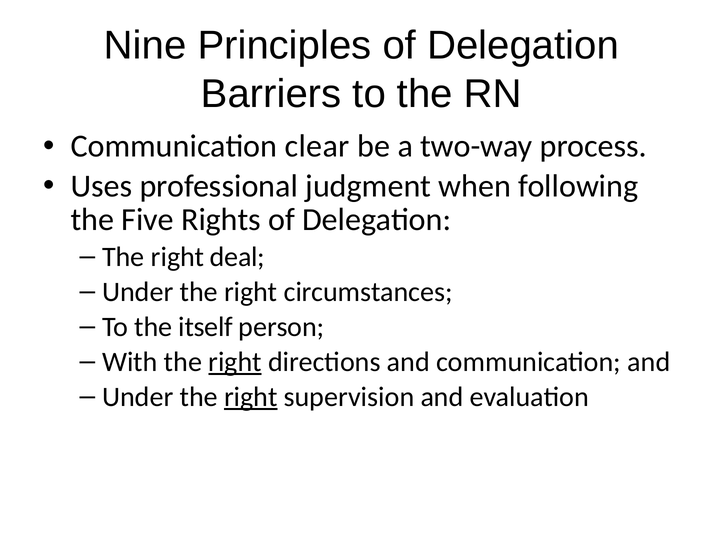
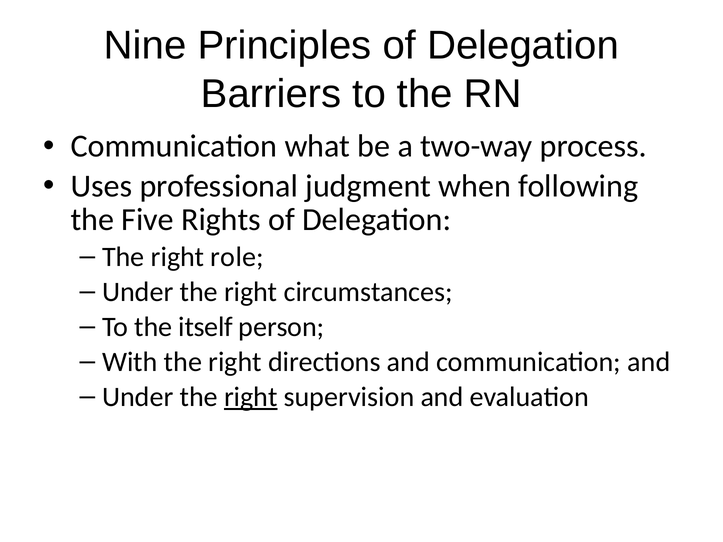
clear: clear -> what
deal: deal -> role
right at (235, 362) underline: present -> none
